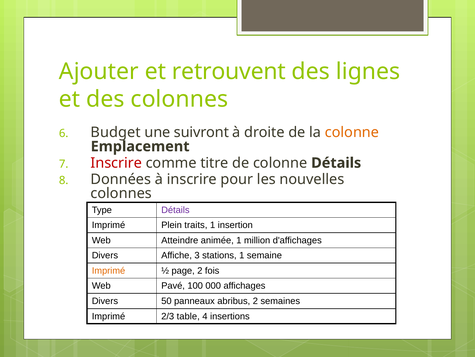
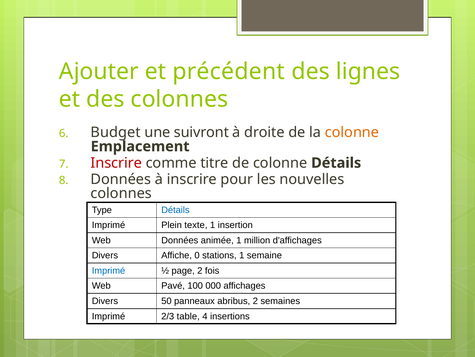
retrouvent: retrouvent -> précédent
Détails at (175, 210) colour: purple -> blue
traits: traits -> texte
Web Atteindre: Atteindre -> Données
3: 3 -> 0
Imprimé at (109, 270) colour: orange -> blue
